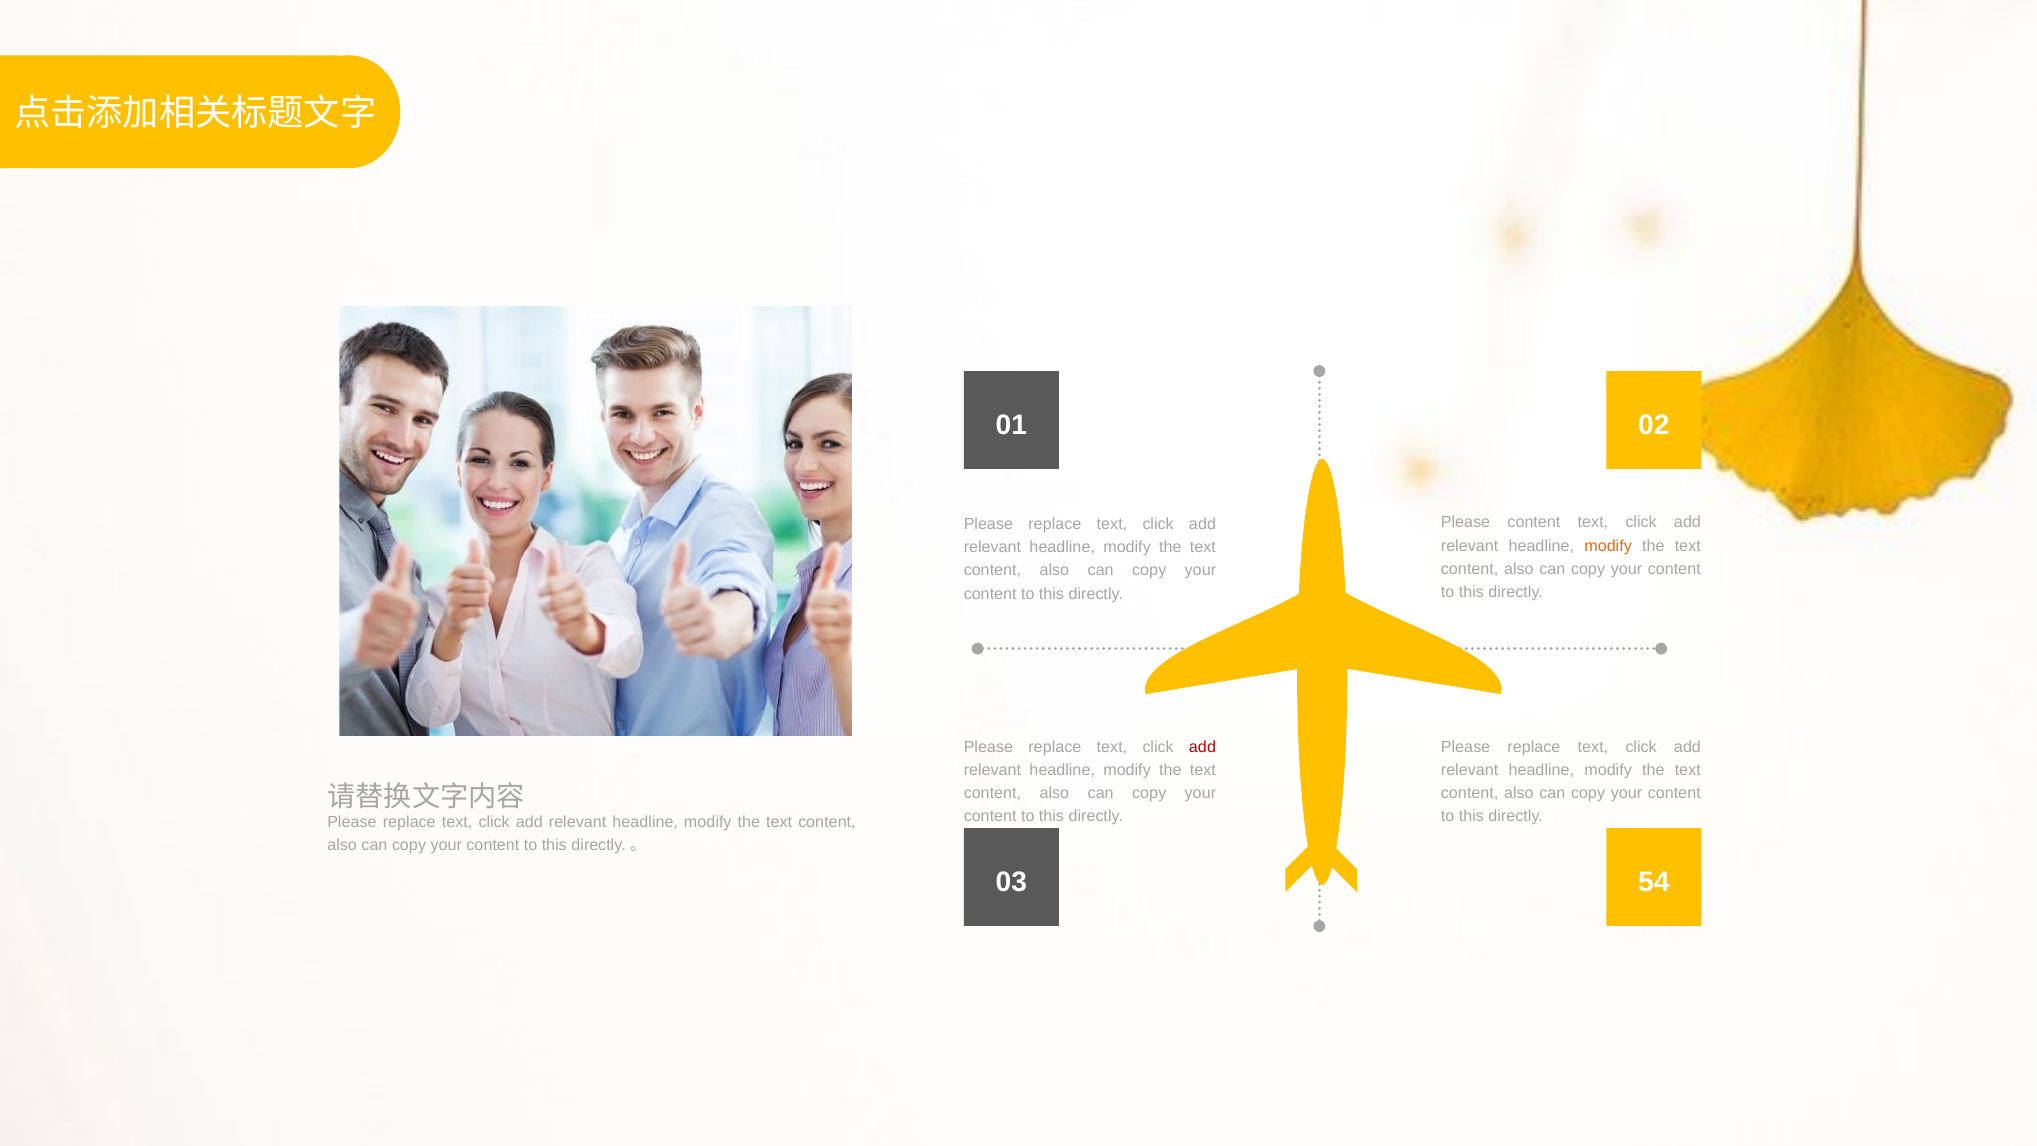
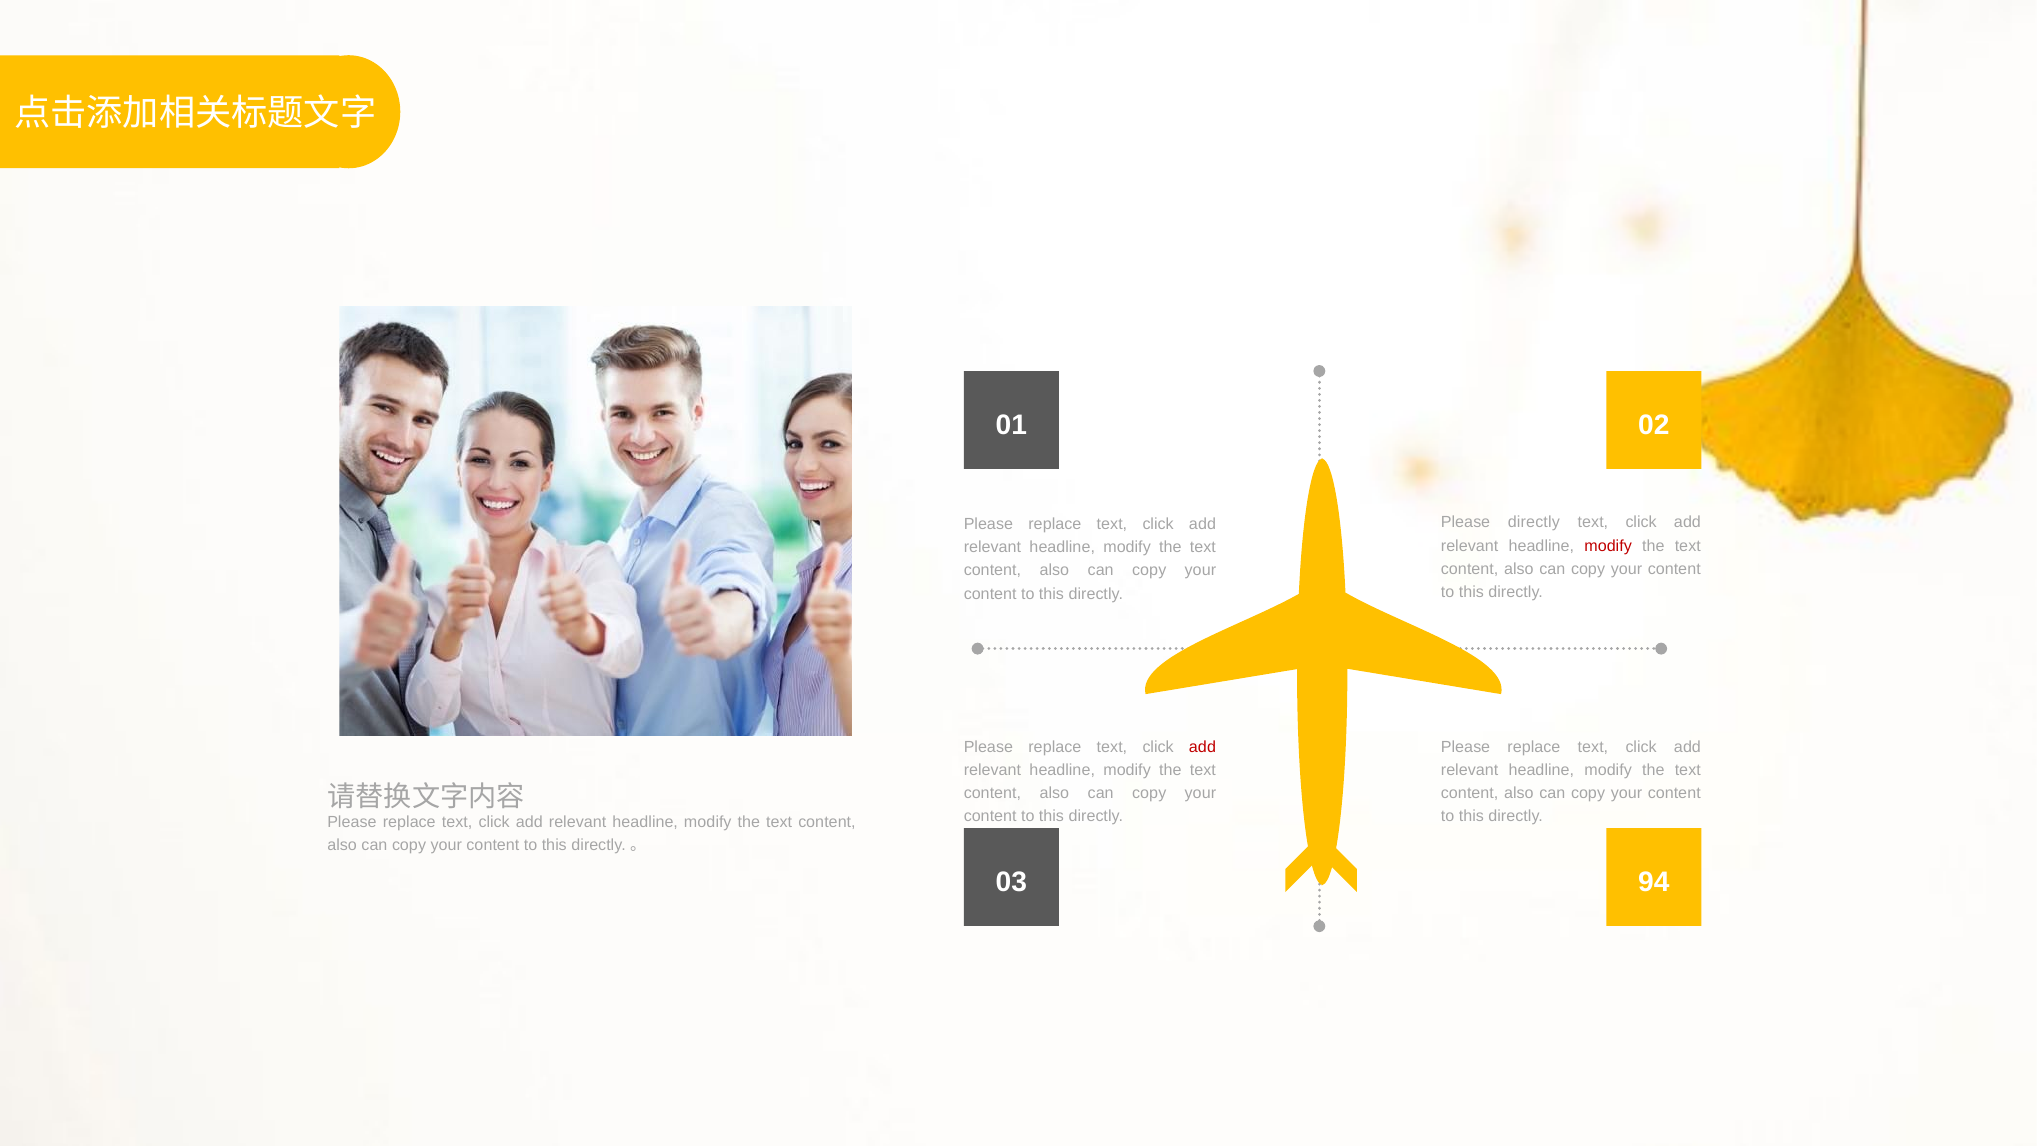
Please content: content -> directly
modify at (1608, 546) colour: orange -> red
54: 54 -> 94
